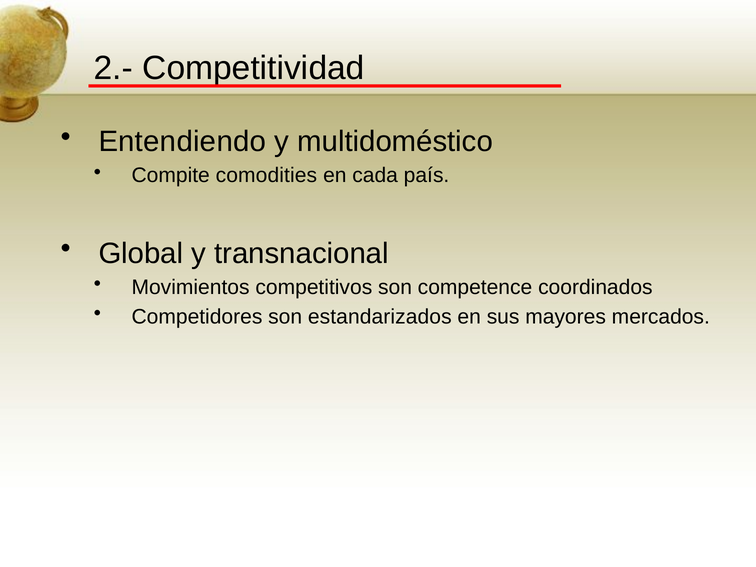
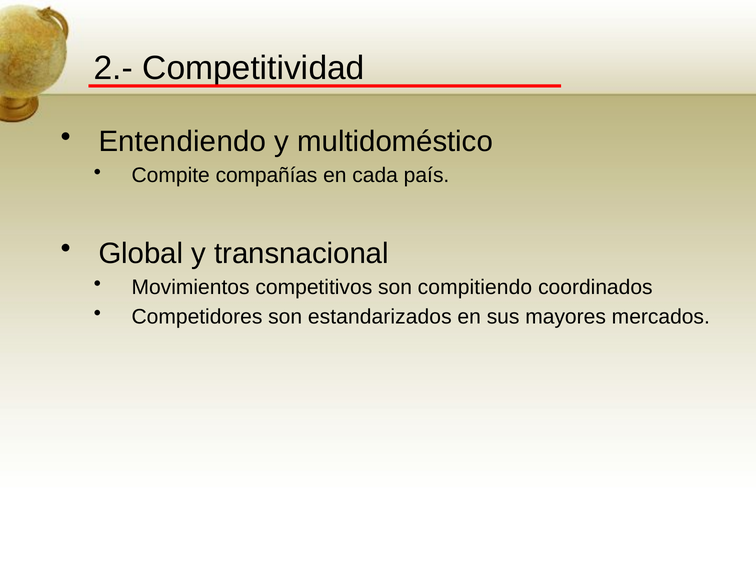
comodities: comodities -> compañías
competence: competence -> compitiendo
